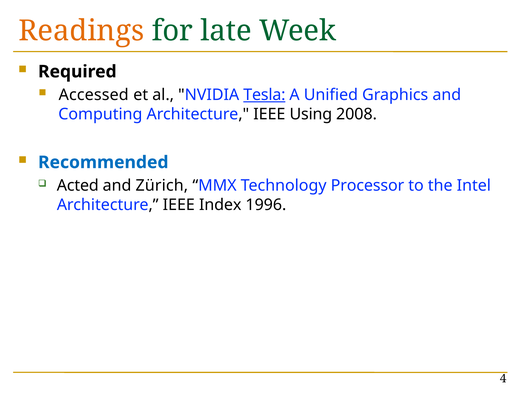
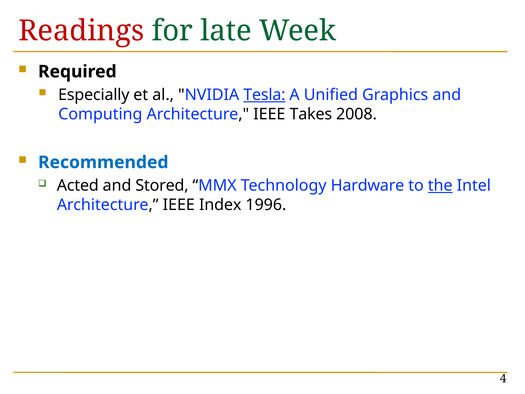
Readings colour: orange -> red
Accessed: Accessed -> Especially
Using: Using -> Takes
Zürich: Zürich -> Stored
Processor: Processor -> Hardware
the underline: none -> present
